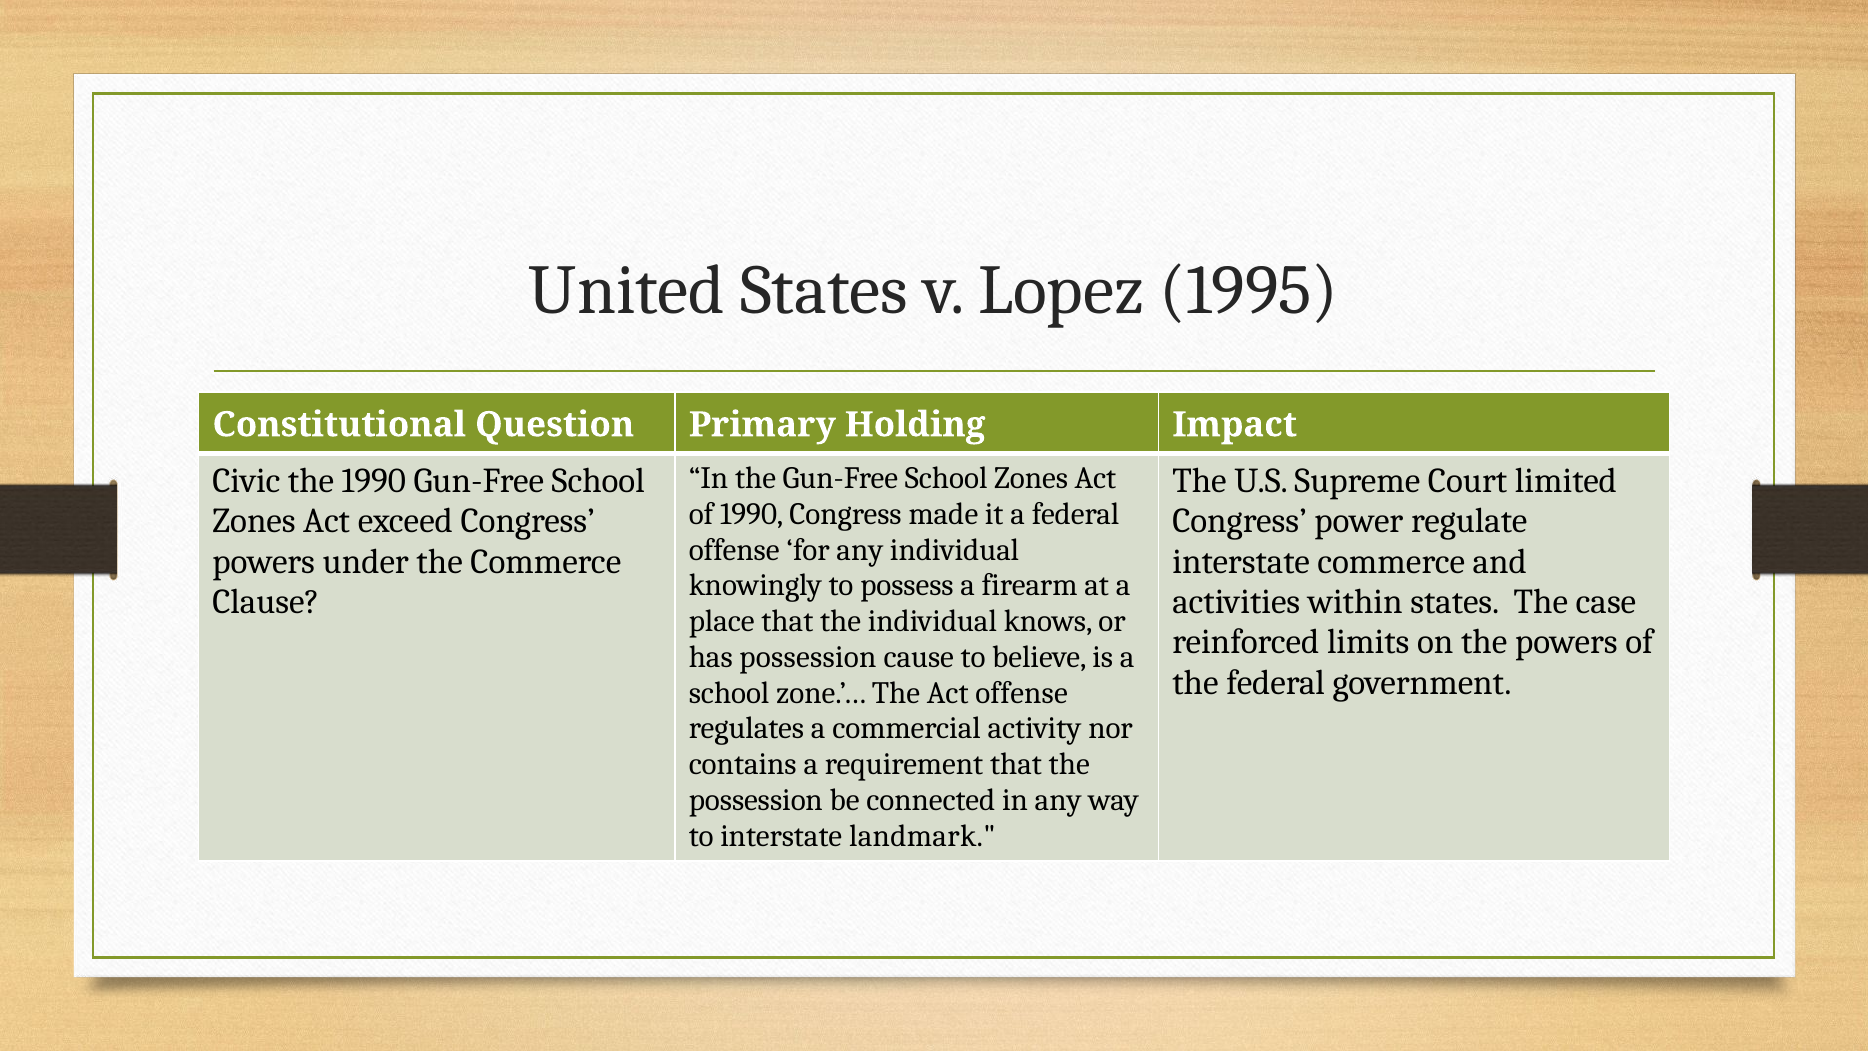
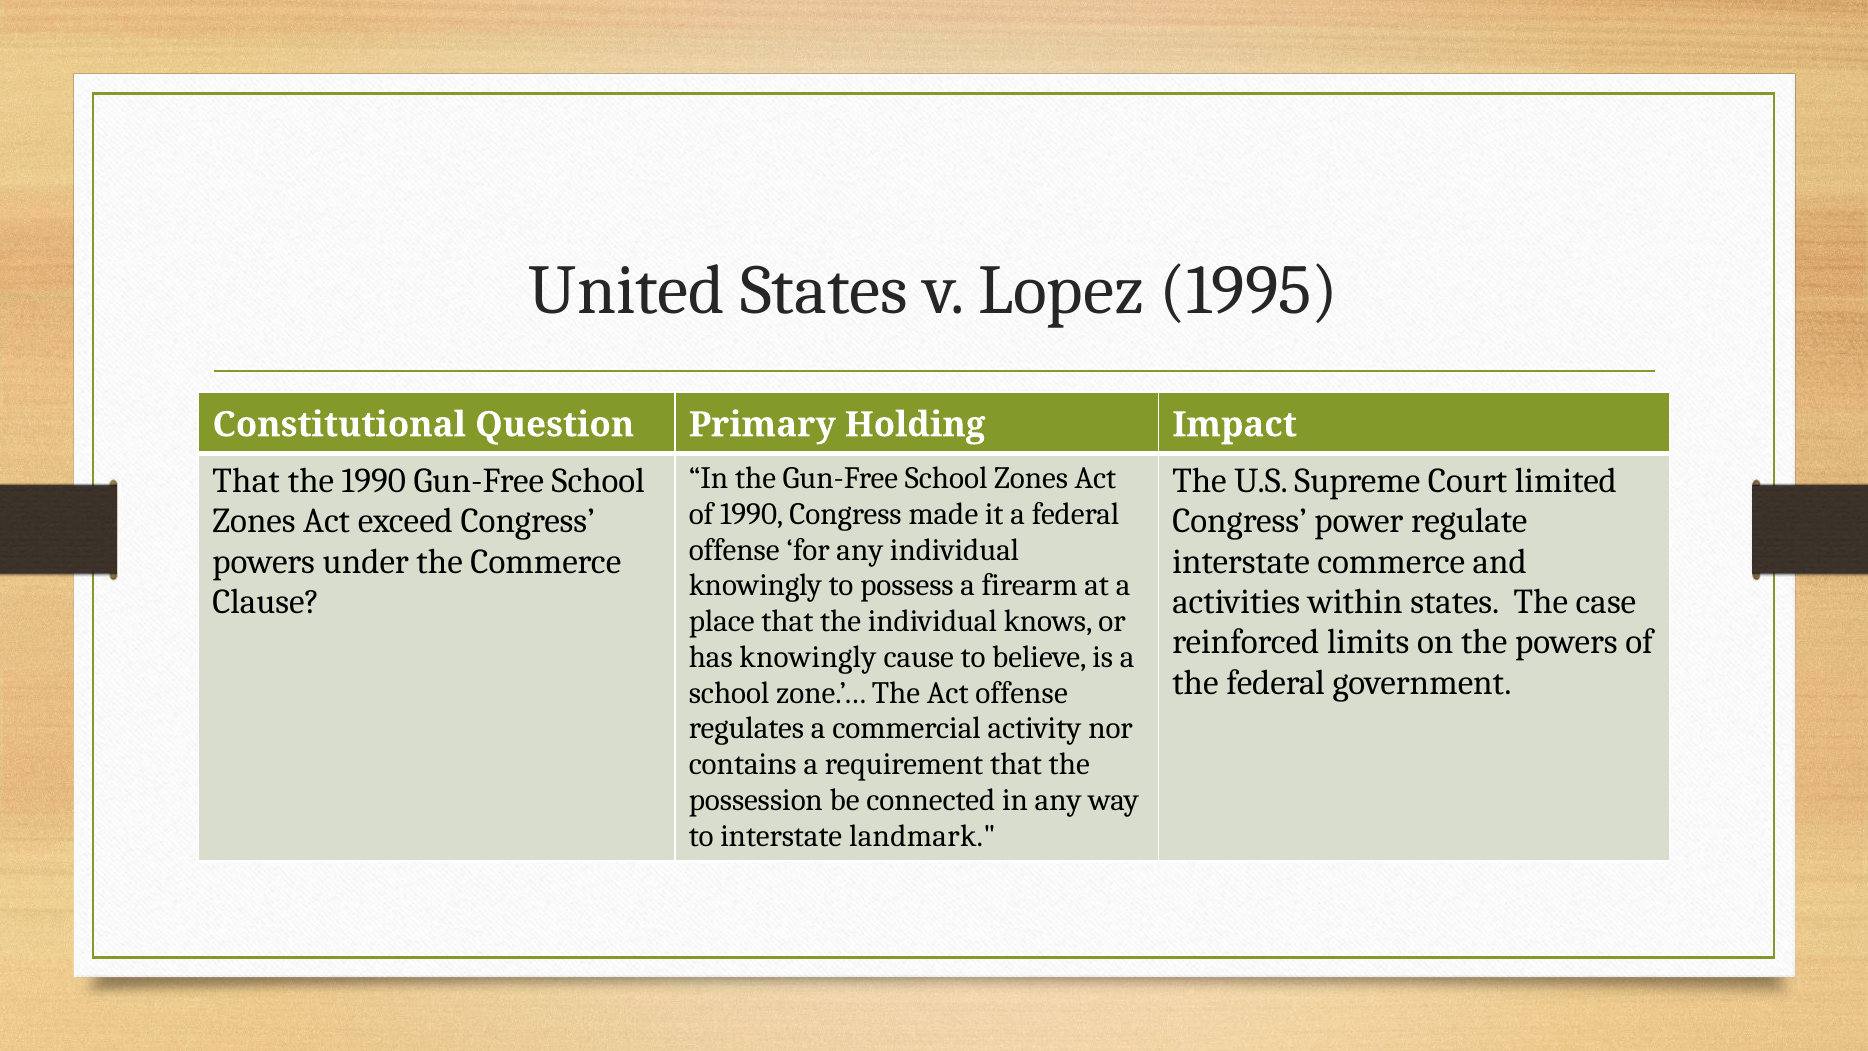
Civic at (246, 481): Civic -> That
has possession: possession -> knowingly
